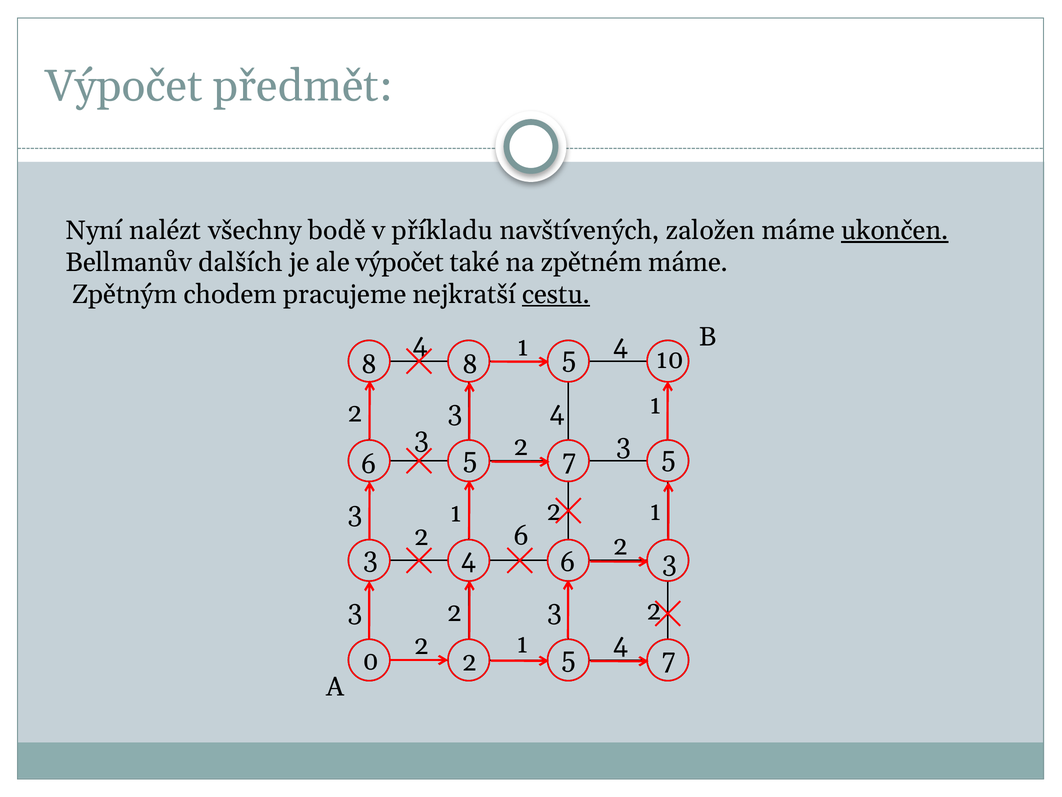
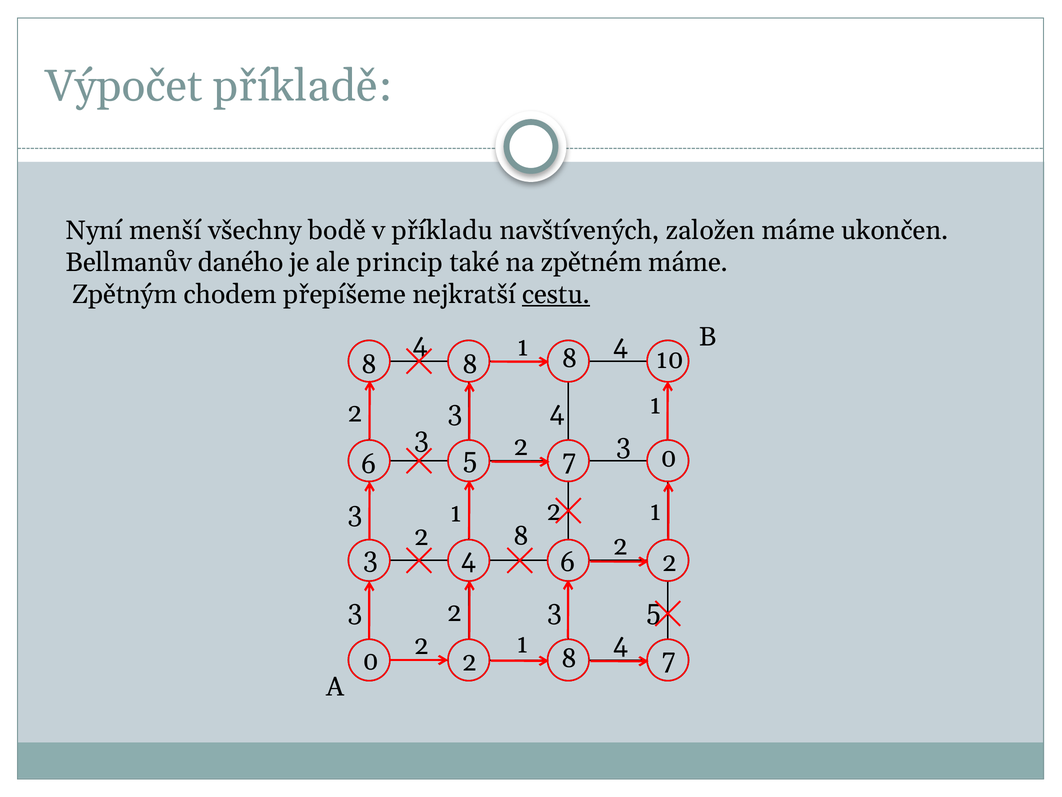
předmět: předmět -> příkladě
nalézt: nalézt -> menší
ukončen underline: present -> none
dalších: dalších -> daného
ale výpočet: výpočet -> princip
pracujeme: pracujeme -> přepíšeme
8 5: 5 -> 8
7 5: 5 -> 0
6 at (521, 535): 6 -> 8
3 at (669, 562): 3 -> 2
2 at (654, 611): 2 -> 5
5 at (569, 658): 5 -> 8
